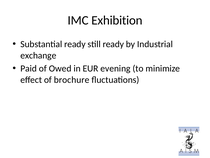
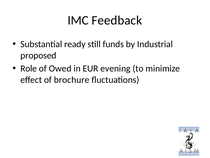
Exhibition: Exhibition -> Feedback
still ready: ready -> funds
exchange: exchange -> proposed
Paid: Paid -> Role
